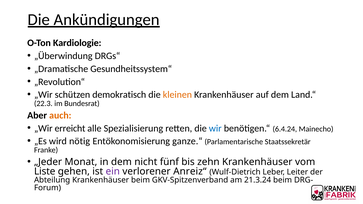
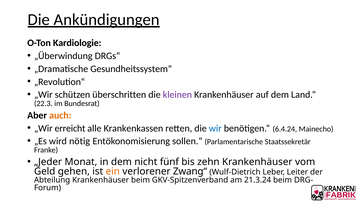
demokratisch: demokratisch -> überschritten
kleinen colour: orange -> purple
Spezialisierung: Spezialisierung -> Krankenkassen
ganze.“: ganze.“ -> sollen.“
Liste: Liste -> Geld
ein colour: purple -> orange
Anreiz“: Anreiz“ -> Zwang“
